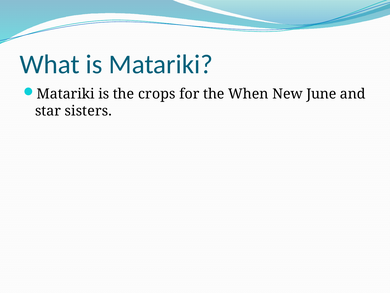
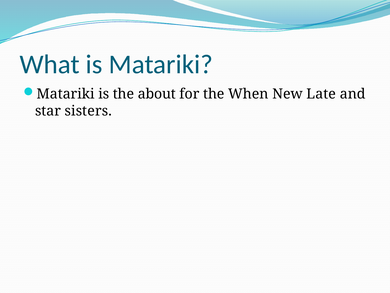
crops: crops -> about
June: June -> Late
